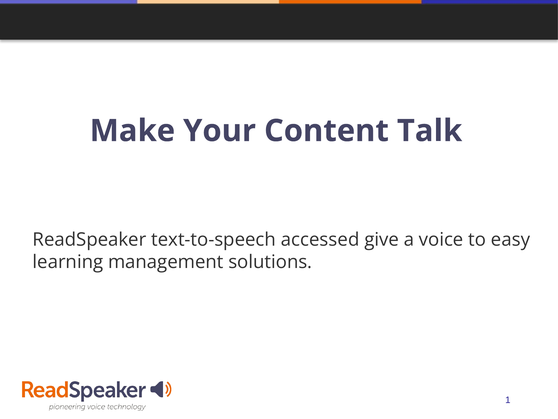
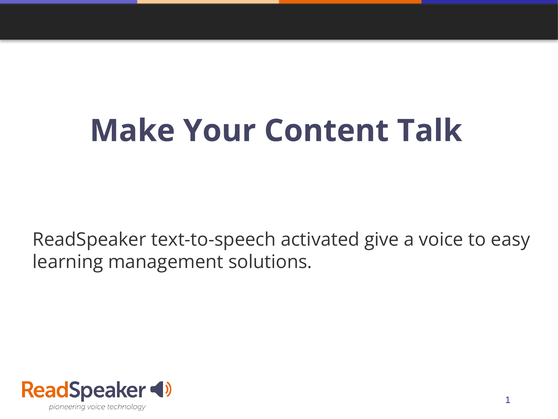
accessed: accessed -> activated
